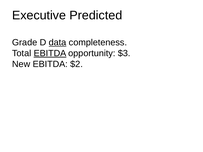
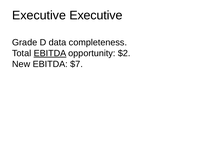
Executive Predicted: Predicted -> Executive
data underline: present -> none
$3: $3 -> $2
$2: $2 -> $7
